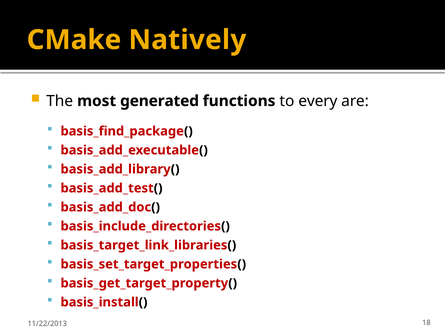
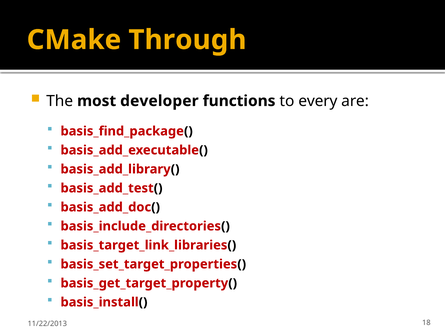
Natively: Natively -> Through
generated: generated -> developer
